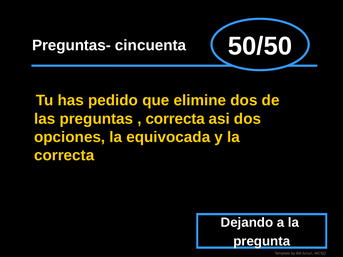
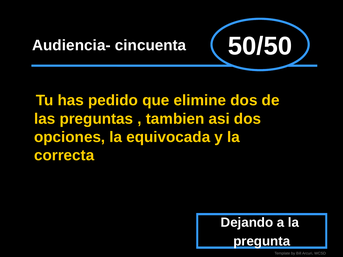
Preguntas-: Preguntas- -> Audiencia-
correcta at (175, 119): correcta -> tambien
